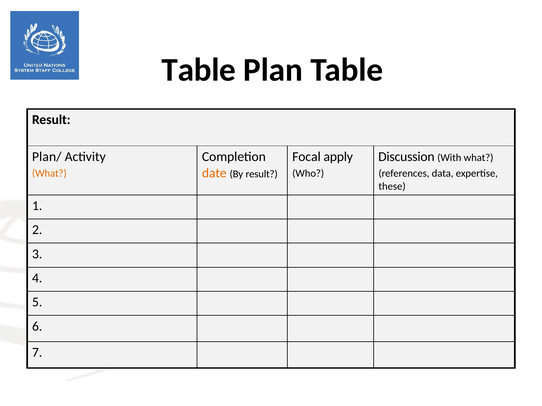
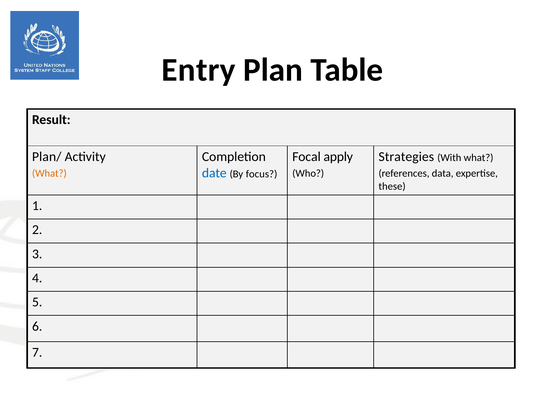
Table at (199, 70): Table -> Entry
Discussion: Discussion -> Strategies
date colour: orange -> blue
By result: result -> focus
